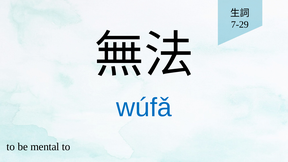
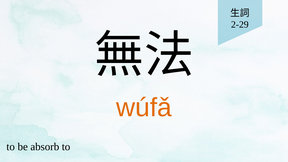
7-29: 7-29 -> 2-29
wúfǎ colour: blue -> orange
mental: mental -> absorb
